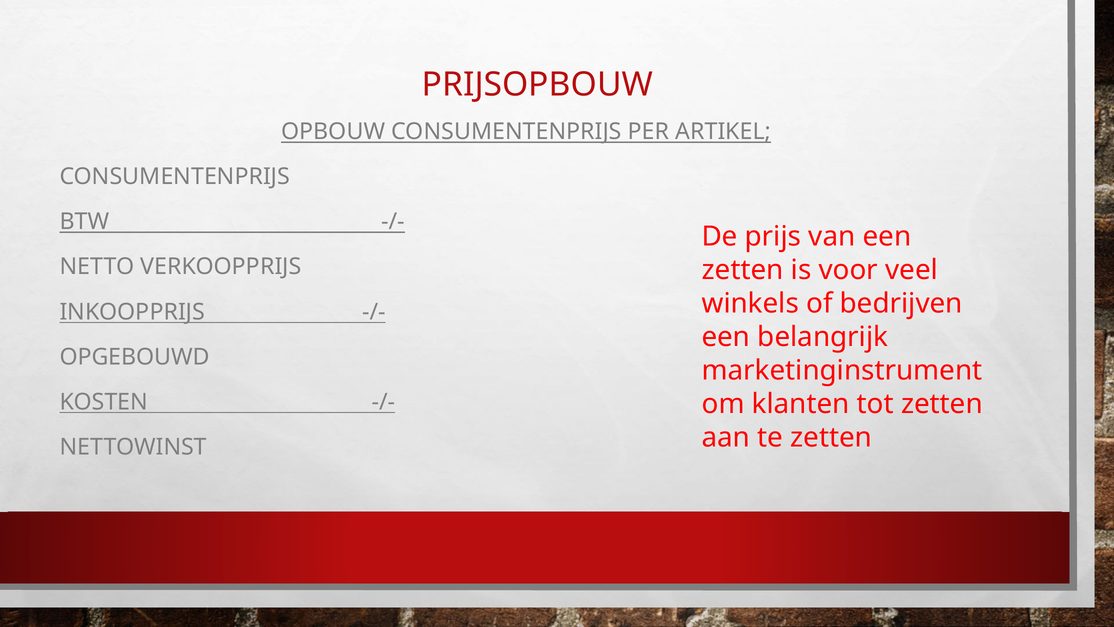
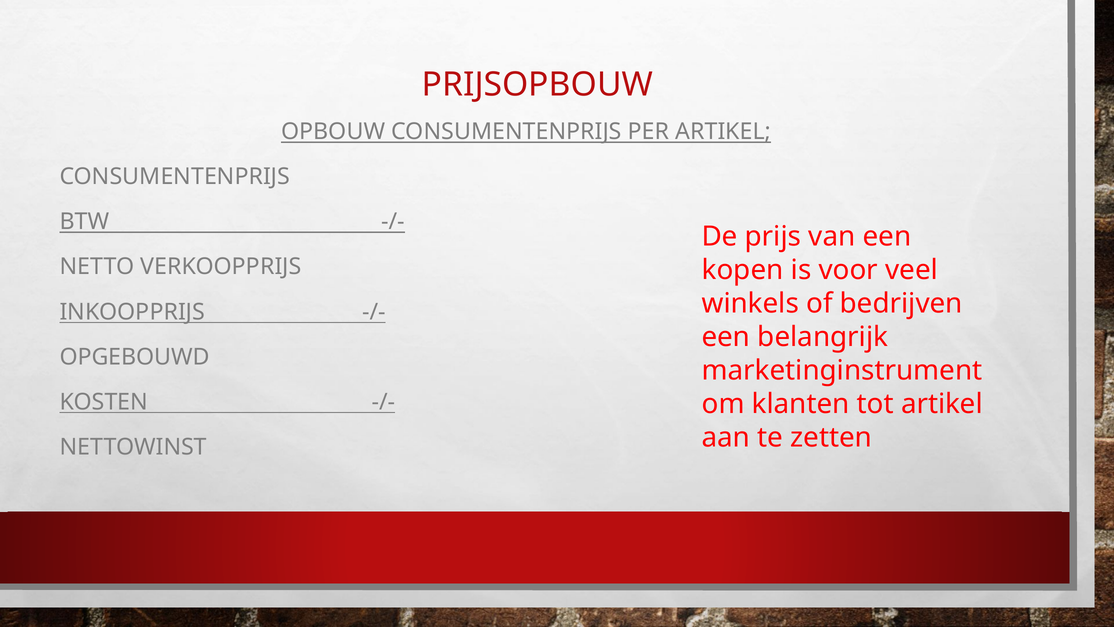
zetten at (743, 270): zetten -> kopen
tot zetten: zetten -> artikel
